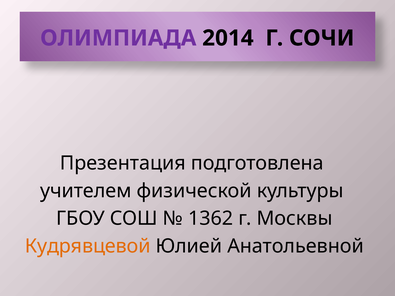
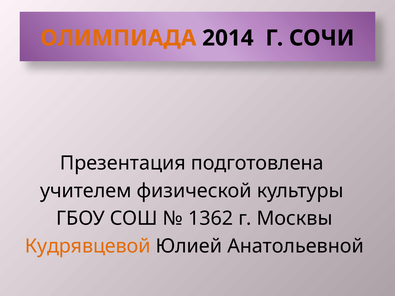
ОЛИМПИАДА colour: purple -> orange
